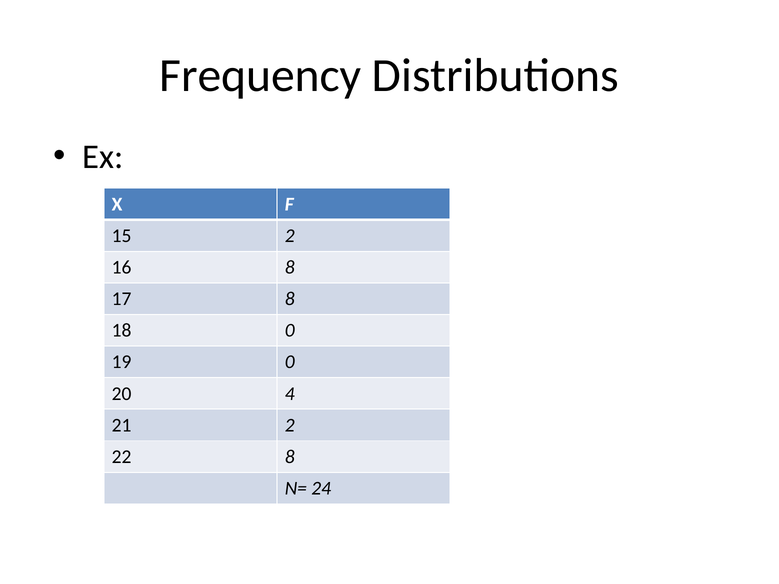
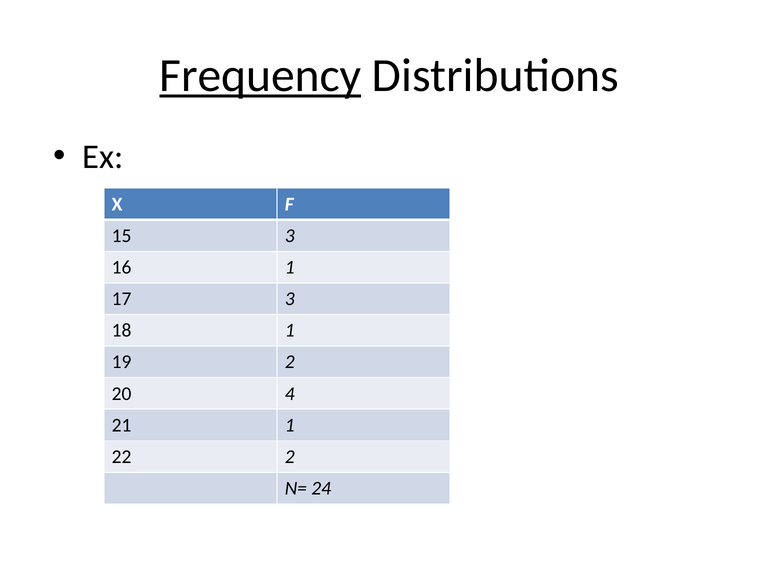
Frequency underline: none -> present
15 2: 2 -> 3
16 8: 8 -> 1
17 8: 8 -> 3
18 0: 0 -> 1
19 0: 0 -> 2
21 2: 2 -> 1
22 8: 8 -> 2
